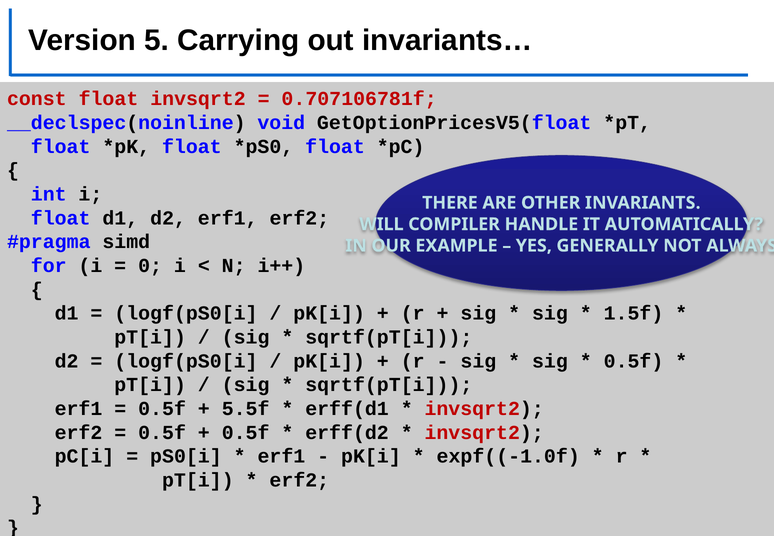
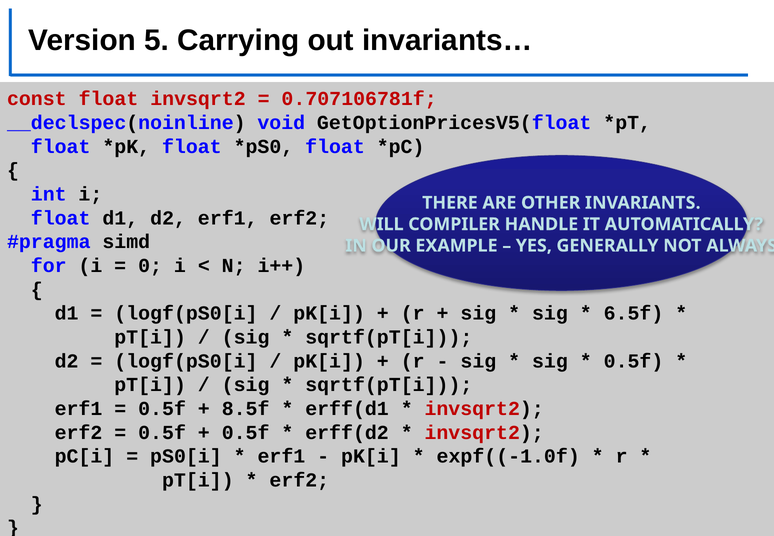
1.5f: 1.5f -> 6.5f
5.5f: 5.5f -> 8.5f
